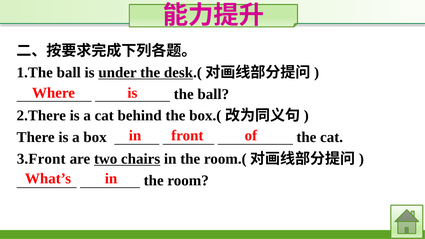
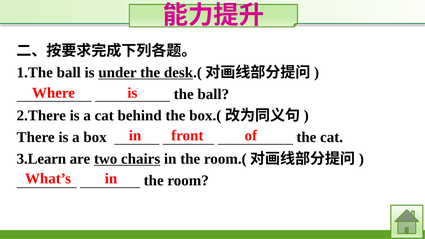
3.Front: 3.Front -> 3.Learn
